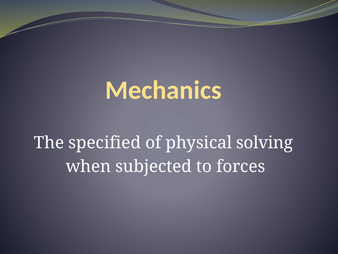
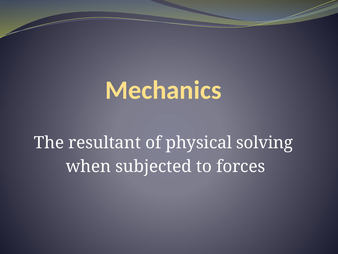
specified: specified -> resultant
